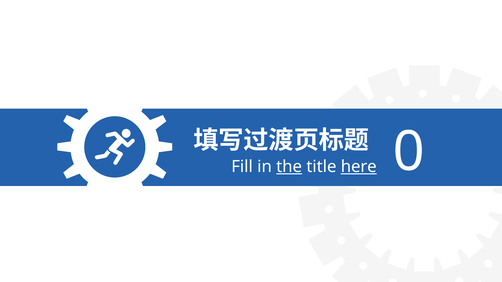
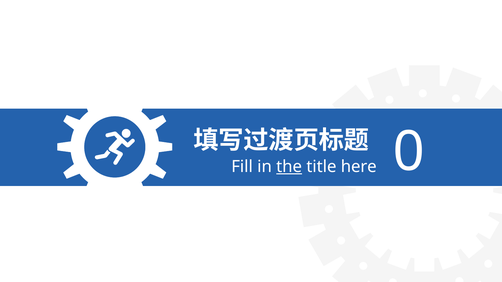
here underline: present -> none
